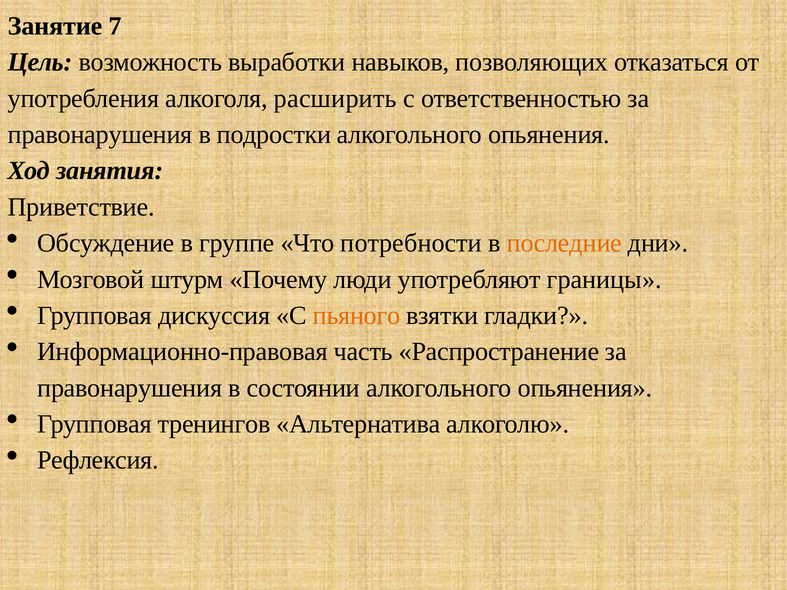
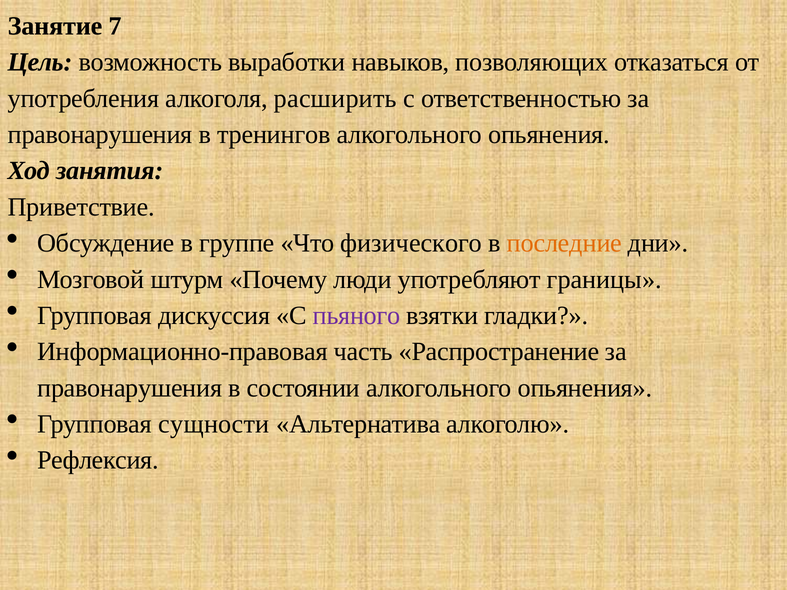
подростки: подростки -> тренингов
потребности: потребности -> физического
пьяного colour: orange -> purple
тренингов: тренингов -> сущности
